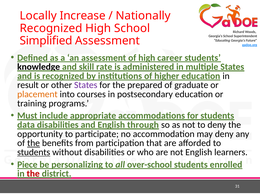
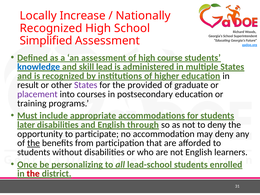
career: career -> course
knowledge colour: black -> blue
rate: rate -> lead
prepared: prepared -> provided
placement colour: orange -> purple
data: data -> later
students at (34, 152) underline: present -> none
Piece: Piece -> Once
over-school: over-school -> lead-school
